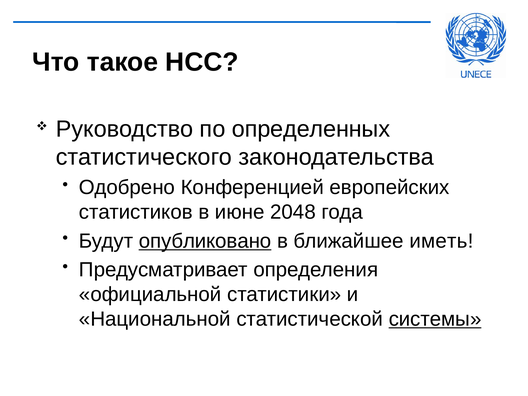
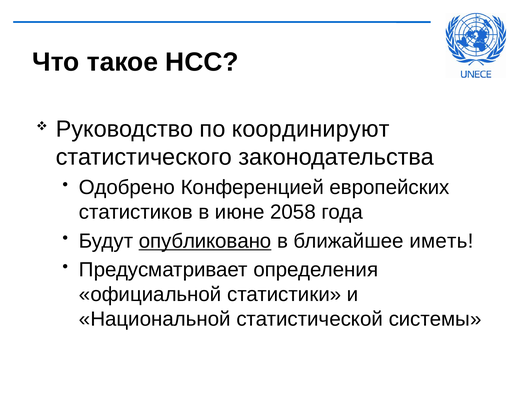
определенных: определенных -> координируют
2048: 2048 -> 2058
системы underline: present -> none
